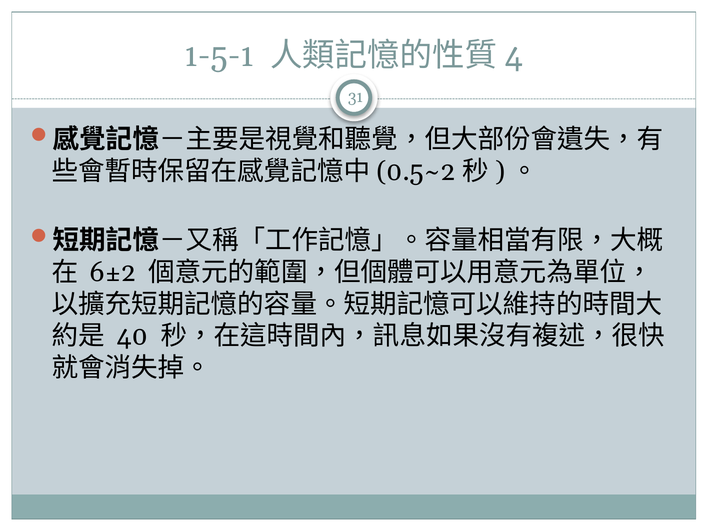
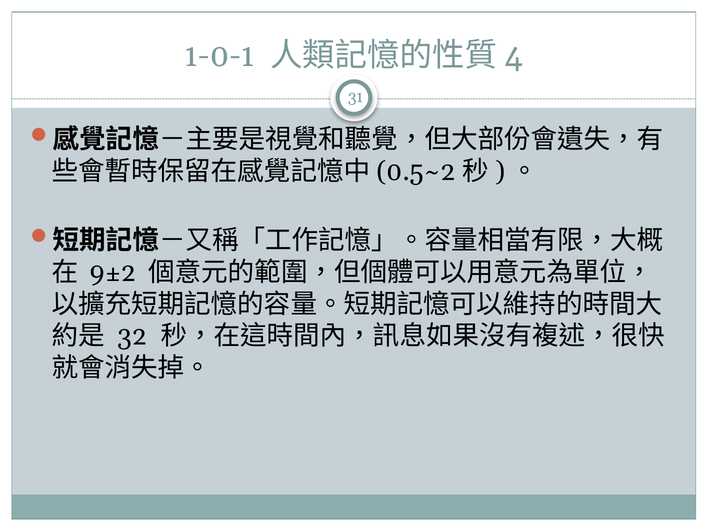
1-5-1: 1-5-1 -> 1-0-1
6±2: 6±2 -> 9±2
40: 40 -> 32
